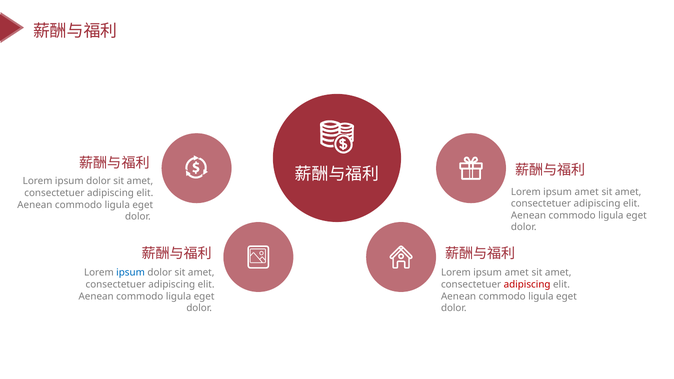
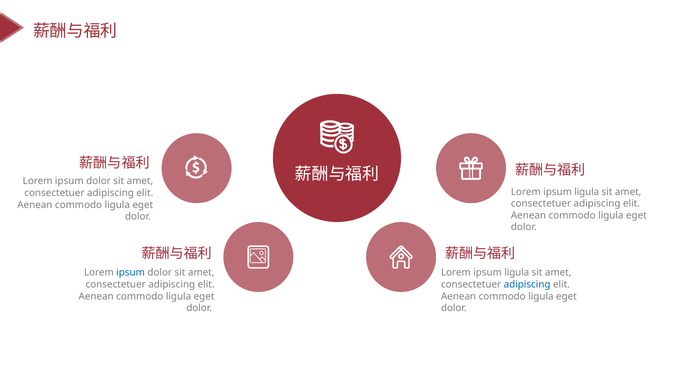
amet at (587, 192): amet -> ligula
amet at (517, 273): amet -> ligula
adipiscing at (527, 285) colour: red -> blue
